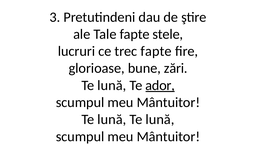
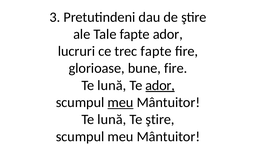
fapte stele: stele -> ador
bune zări: zări -> fire
meu at (120, 102) underline: none -> present
lună at (160, 119): lună -> ştire
